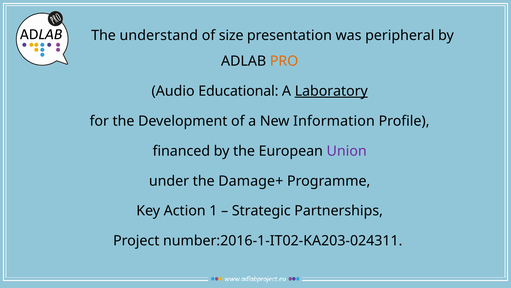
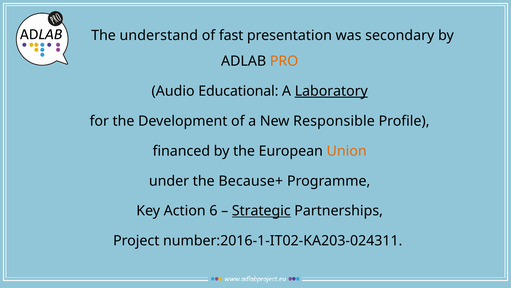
size: size -> fast
peripheral: peripheral -> secondary
Information: Information -> Responsible
Union colour: purple -> orange
Damage+: Damage+ -> Because+
1: 1 -> 6
Strategic underline: none -> present
